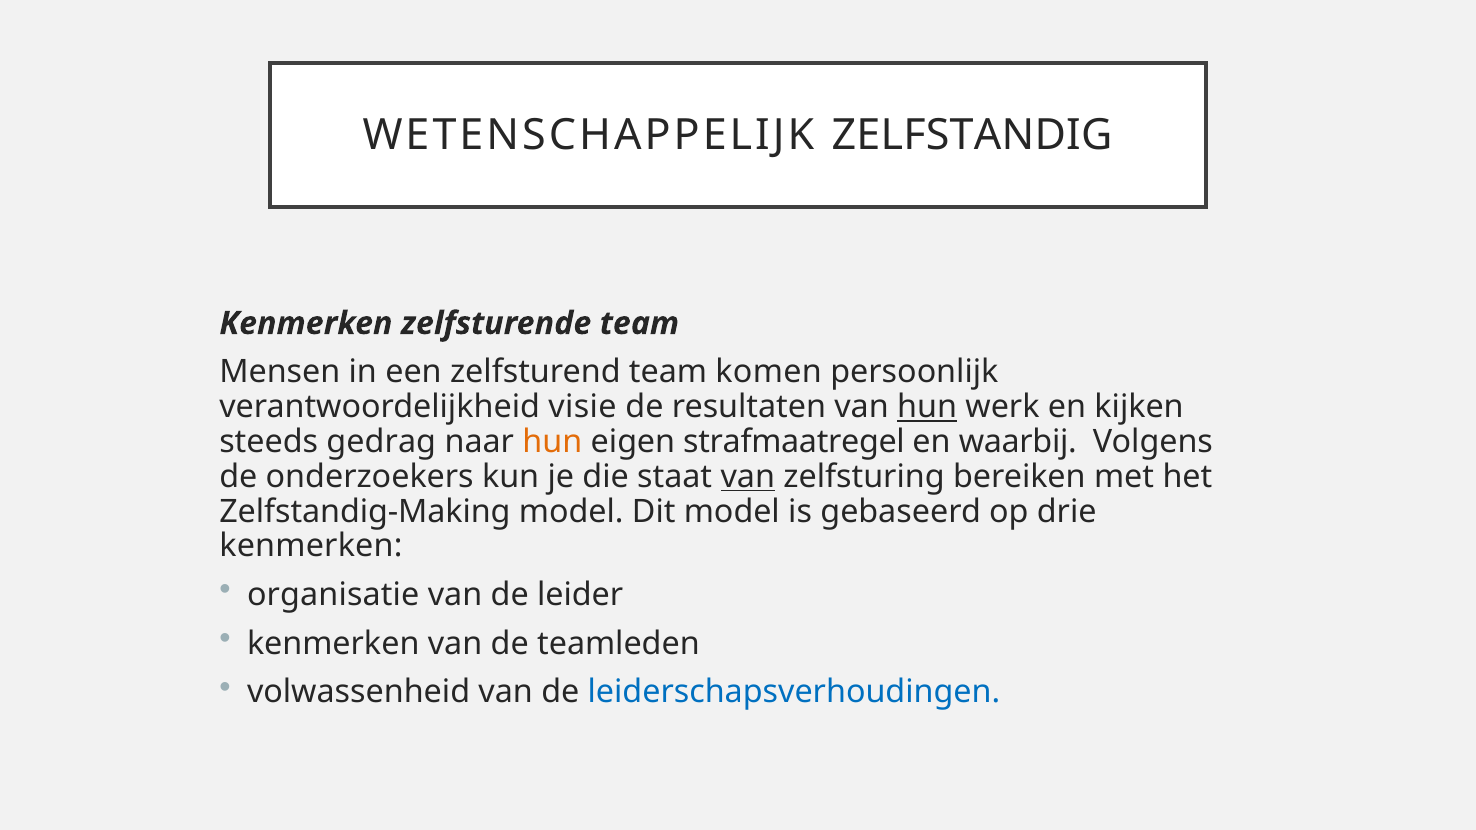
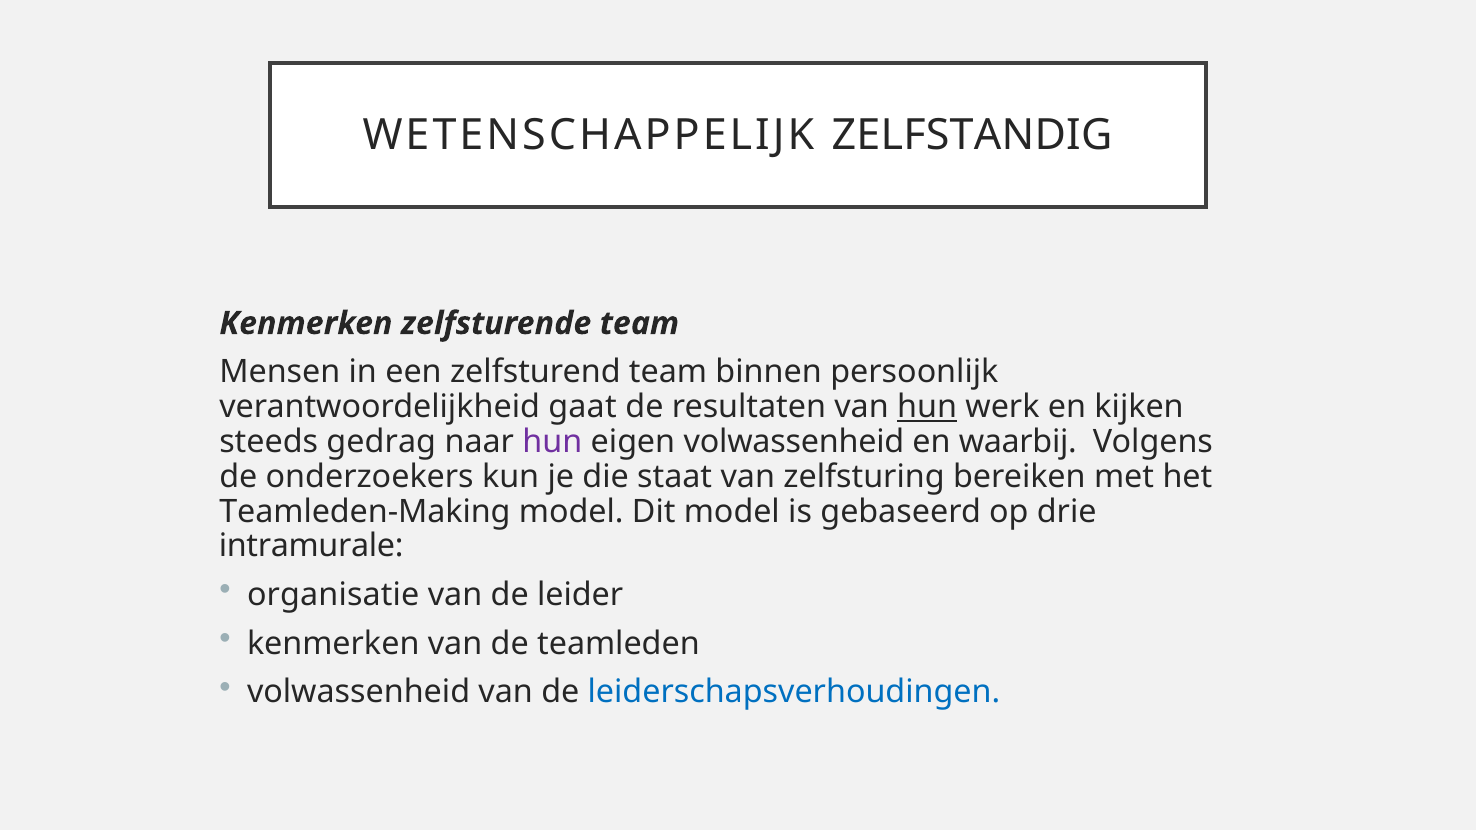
komen: komen -> binnen
visie: visie -> gaat
hun at (552, 442) colour: orange -> purple
eigen strafmaatregel: strafmaatregel -> volwassenheid
van at (748, 477) underline: present -> none
Zelfstandig-Making: Zelfstandig-Making -> Teamleden-Making
kenmerken at (311, 546): kenmerken -> intramurale
